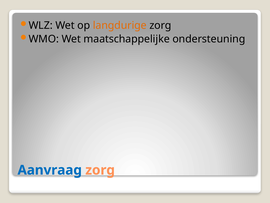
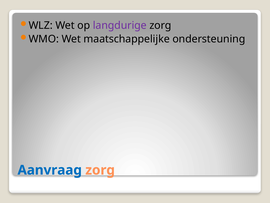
langdurige colour: orange -> purple
